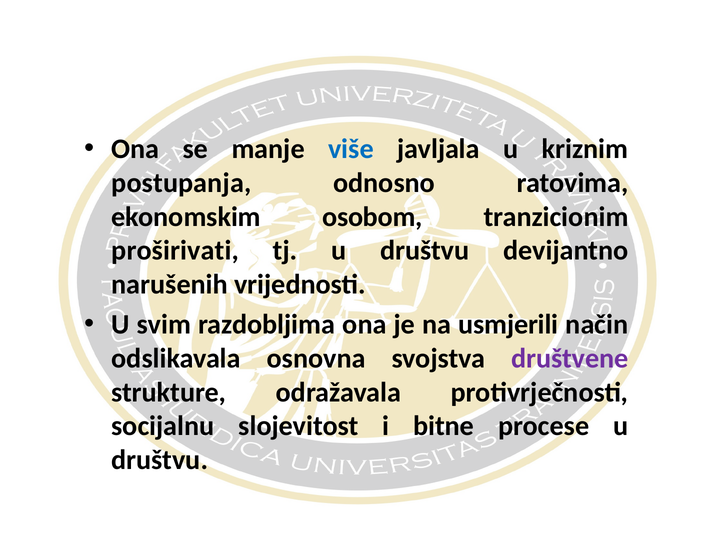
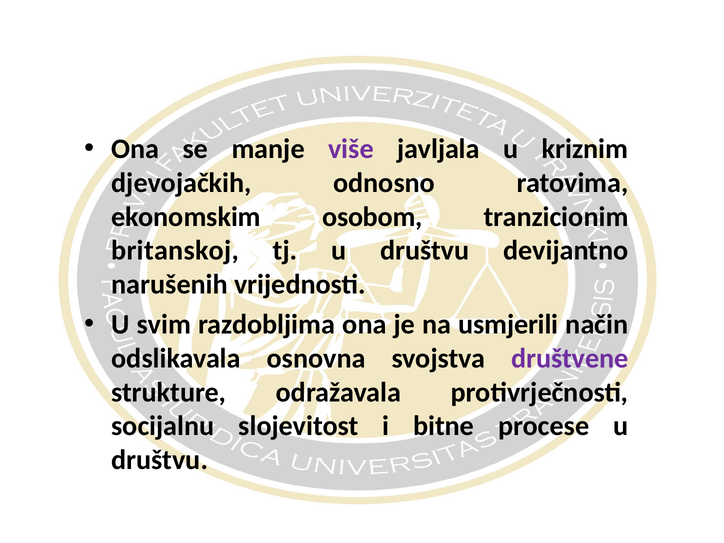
više colour: blue -> purple
postupanja: postupanja -> djevojačkih
proširivati: proširivati -> britanskoj
